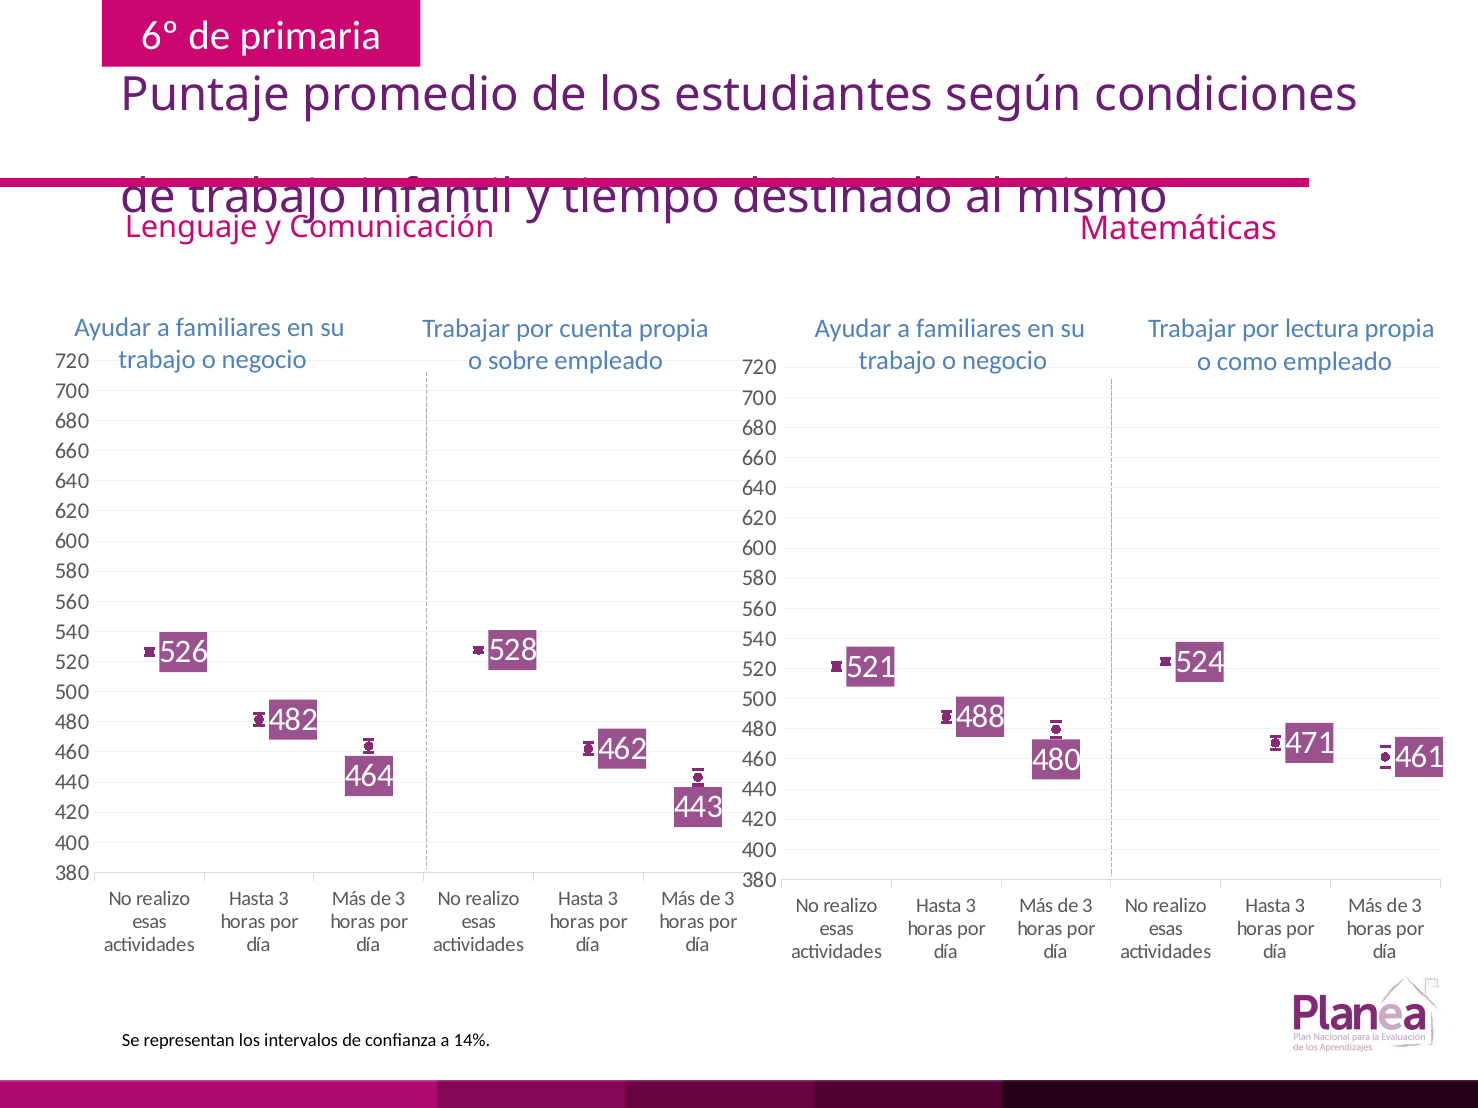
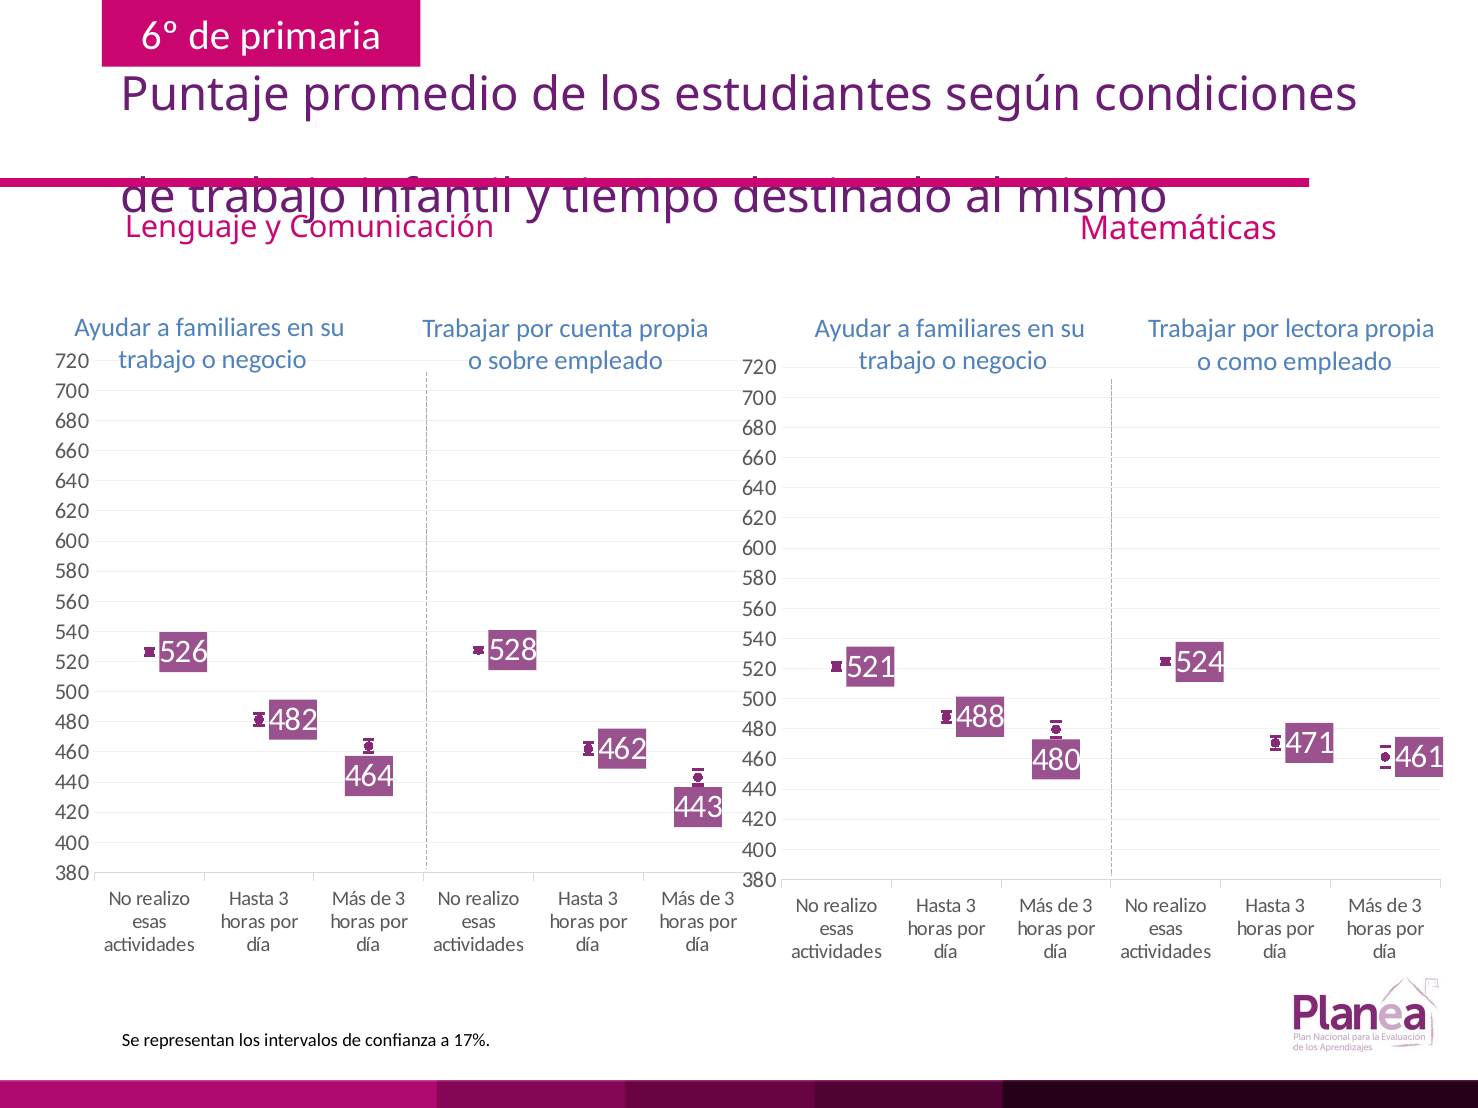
lectura: lectura -> lectora
14%: 14% -> 17%
